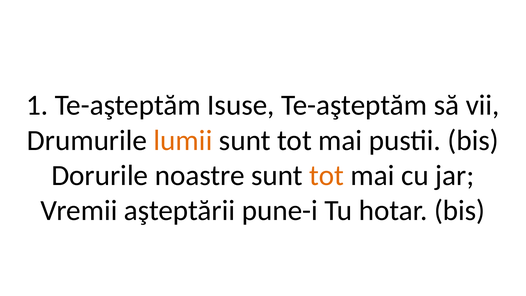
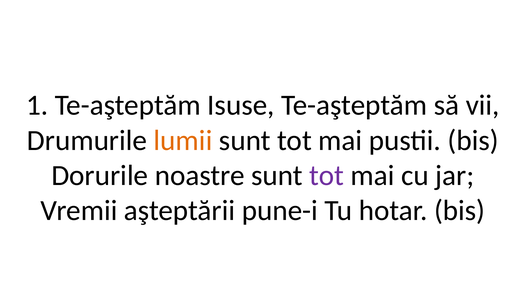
tot at (327, 175) colour: orange -> purple
